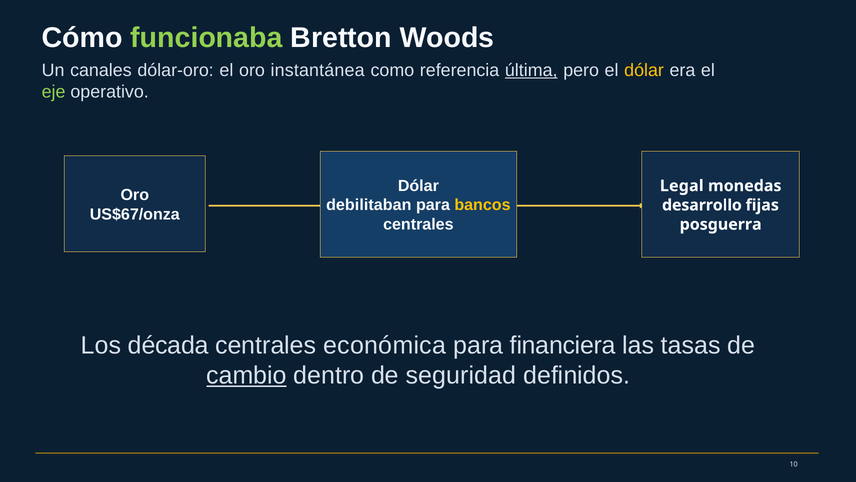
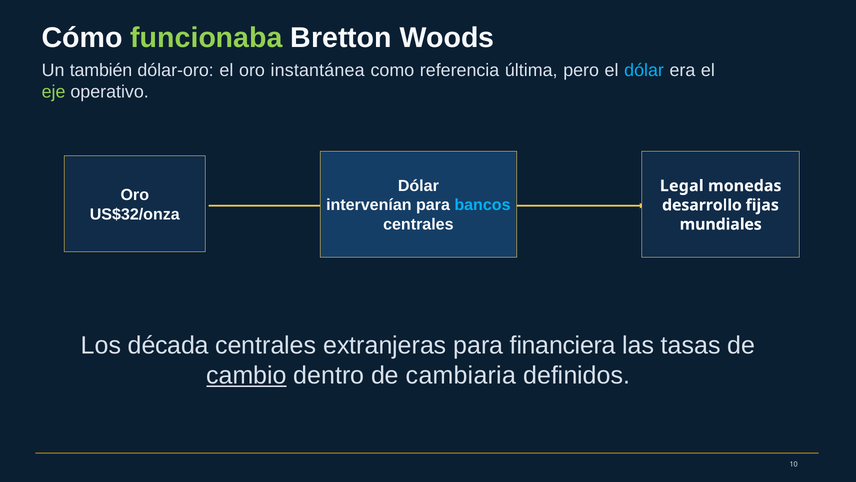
canales: canales -> también
última underline: present -> none
dólar at (644, 70) colour: yellow -> light blue
debilitaban: debilitaban -> intervenían
bancos colour: yellow -> light blue
US$67/onza: US$67/onza -> US$32/onza
posguerra: posguerra -> mundiales
económica: económica -> extranjeras
seguridad: seguridad -> cambiaria
